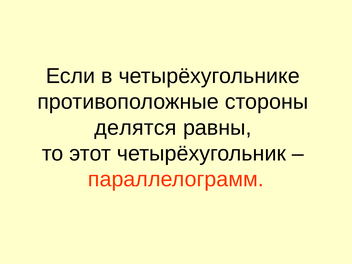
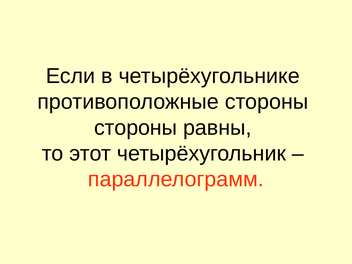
делятся at (135, 128): делятся -> стороны
